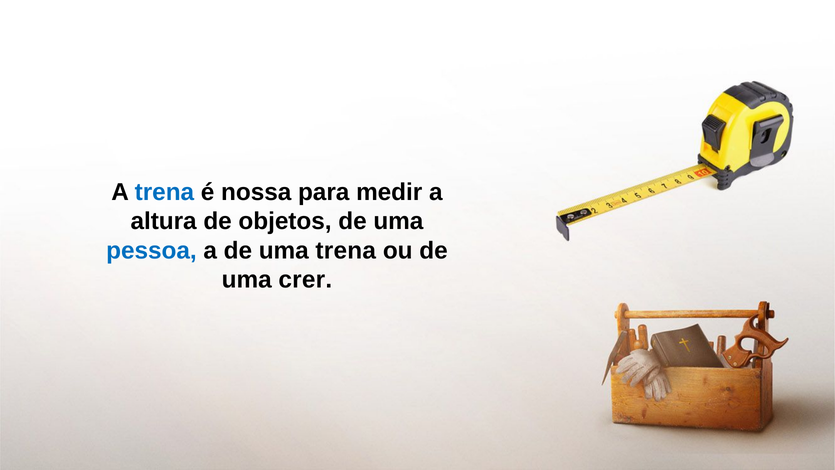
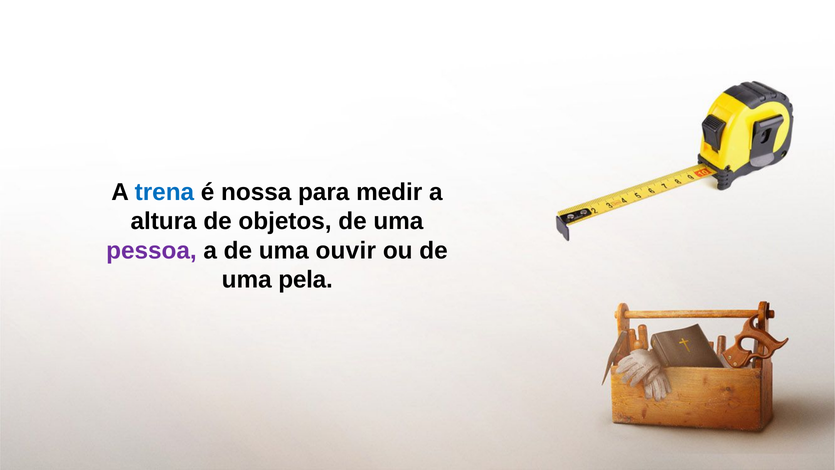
pessoa colour: blue -> purple
uma trena: trena -> ouvir
crer: crer -> pela
